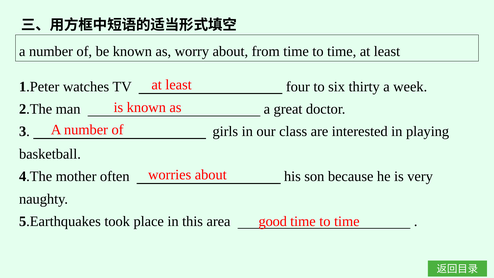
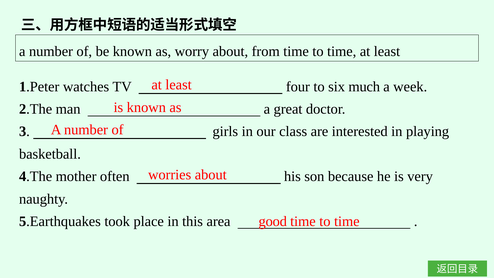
thirty: thirty -> much
